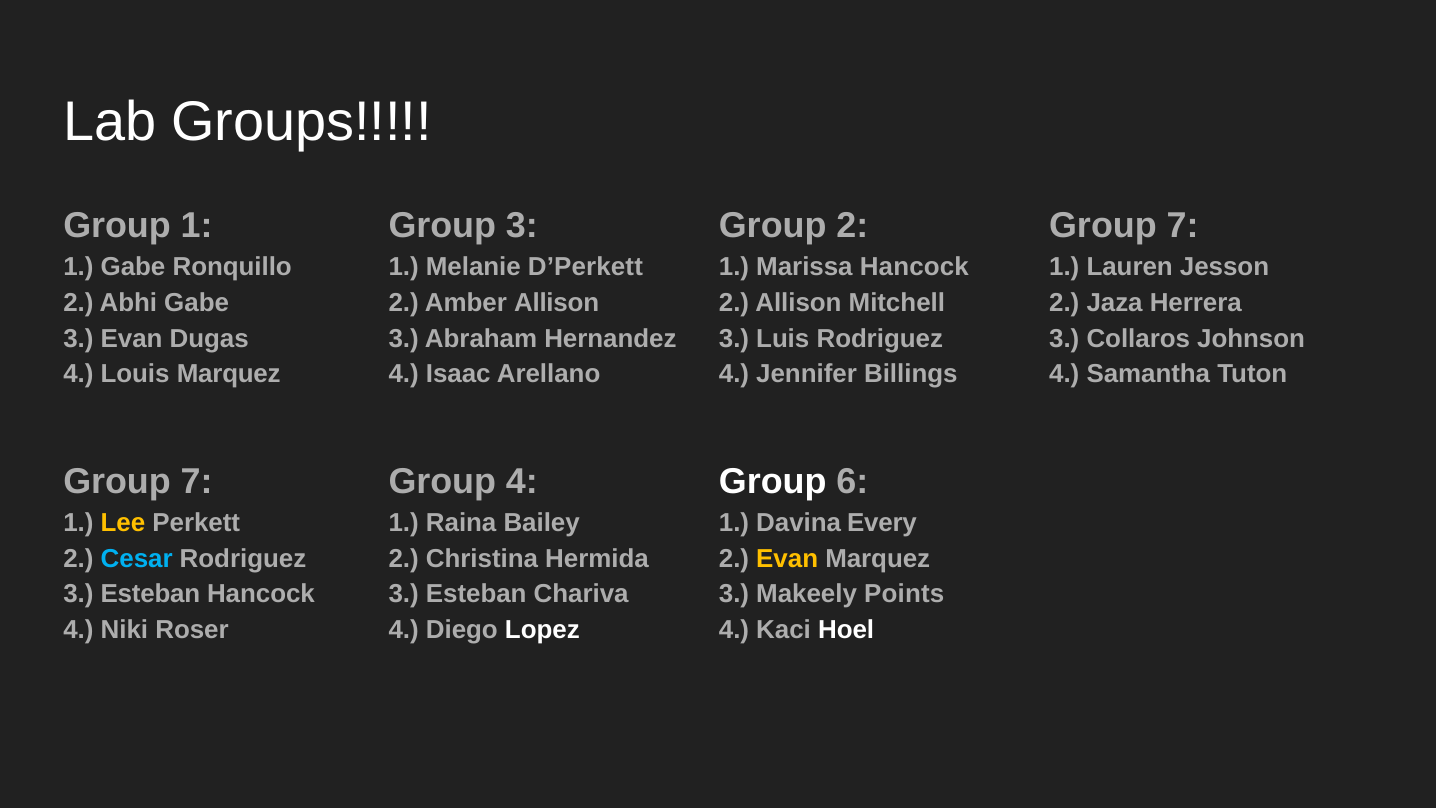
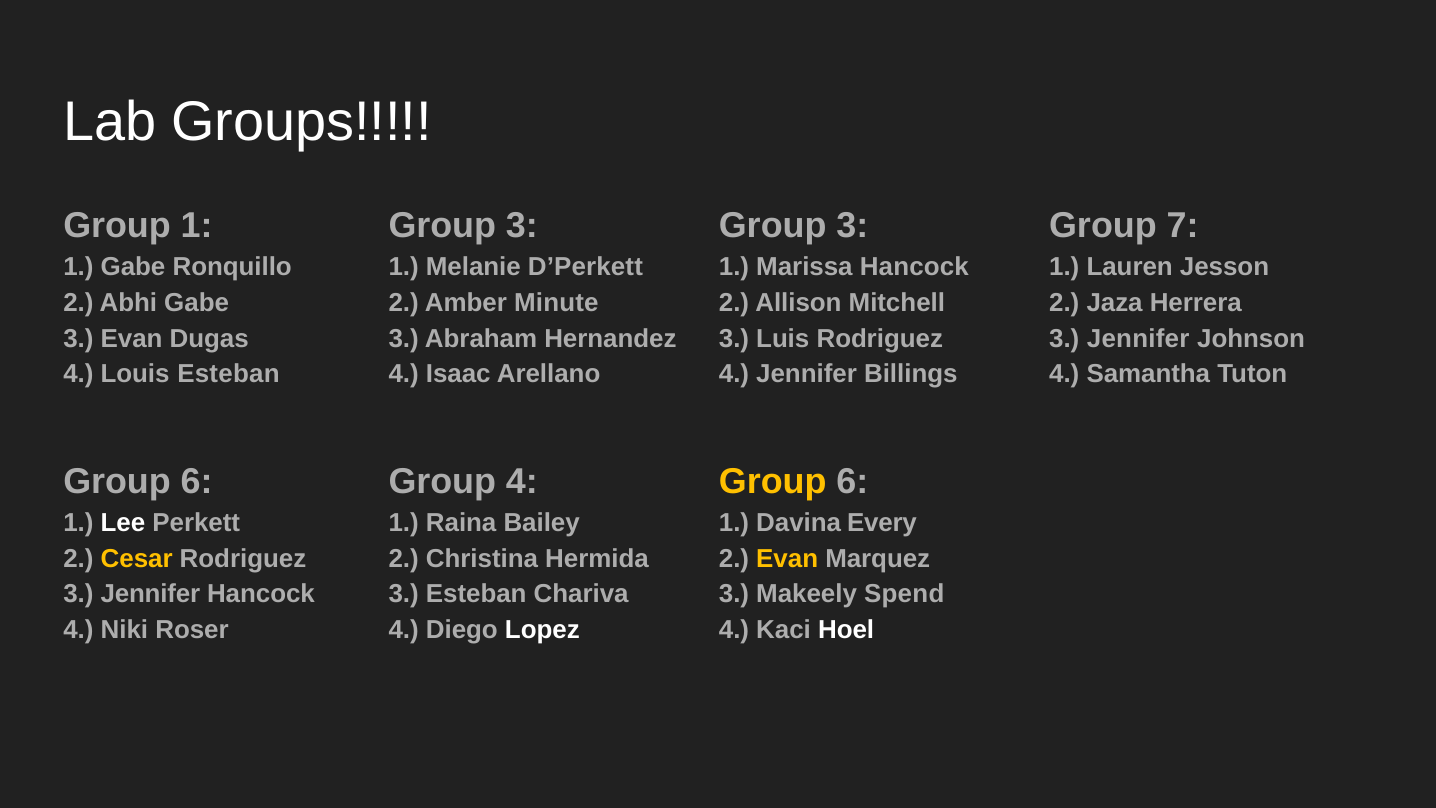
2 at (852, 226): 2 -> 3
Amber Allison: Allison -> Minute
Collaros at (1138, 338): Collaros -> Jennifer
Louis Marquez: Marquez -> Esteban
7 at (197, 482): 7 -> 6
Group at (773, 482) colour: white -> yellow
Lee colour: yellow -> white
Cesar colour: light blue -> yellow
Esteban at (150, 594): Esteban -> Jennifer
Points: Points -> Spend
